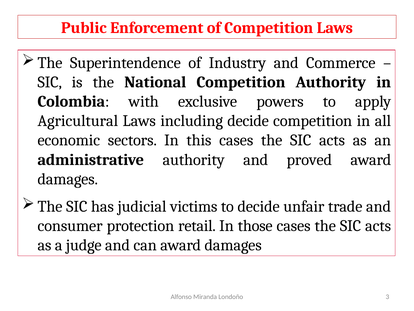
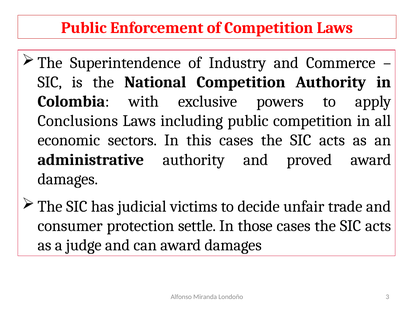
Agricultural: Agricultural -> Conclusions
including decide: decide -> public
retail: retail -> settle
